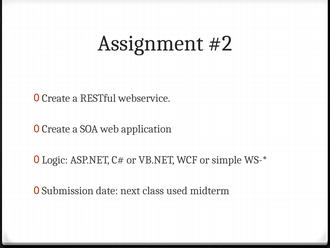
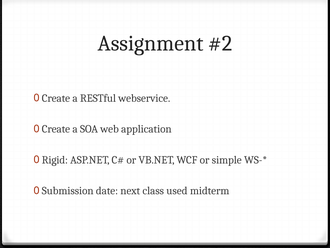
Logic: Logic -> Rigid
